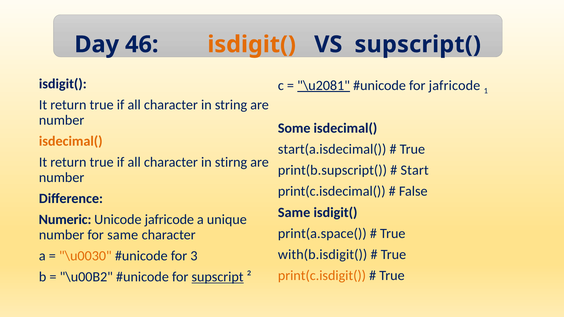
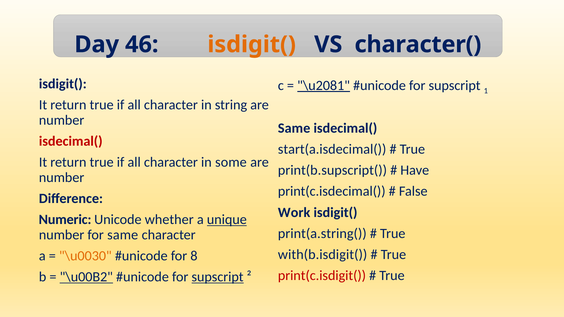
supscript(: supscript( -> character(
jafricode at (454, 85): jafricode -> supscript
Some at (294, 128): Some -> Same
isdecimal( at (71, 141) colour: orange -> red
stirng: stirng -> some
Start: Start -> Have
Same at (294, 213): Same -> Work
Unicode jafricode: jafricode -> whether
unique underline: none -> present
print(a.space(: print(a.space( -> print(a.string(
3: 3 -> 8
print(c.isdigit( colour: orange -> red
\u00B2 underline: none -> present
